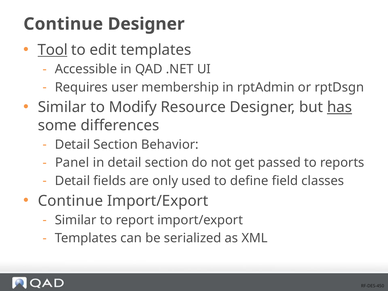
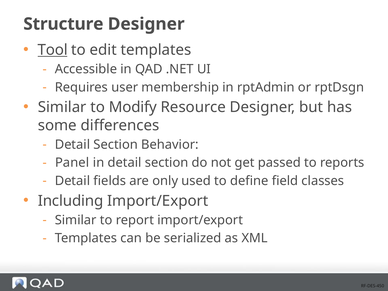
Continue at (63, 24): Continue -> Structure
has underline: present -> none
Continue at (70, 201): Continue -> Including
